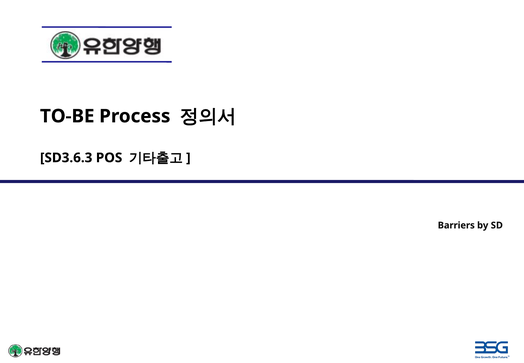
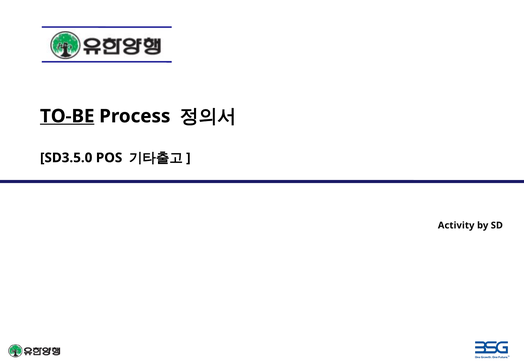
TO-BE underline: none -> present
SD3.6.3: SD3.6.3 -> SD3.5.0
Barriers: Barriers -> Activity
